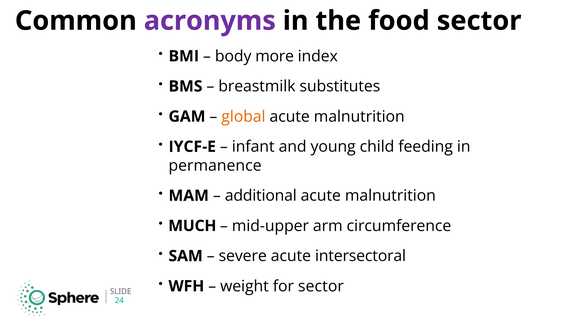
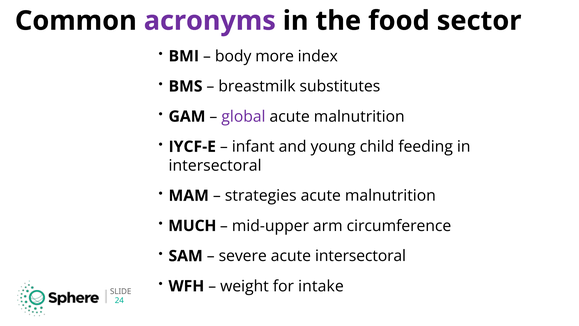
global colour: orange -> purple
permanence at (215, 165): permanence -> intersectoral
additional: additional -> strategies
for sector: sector -> intake
